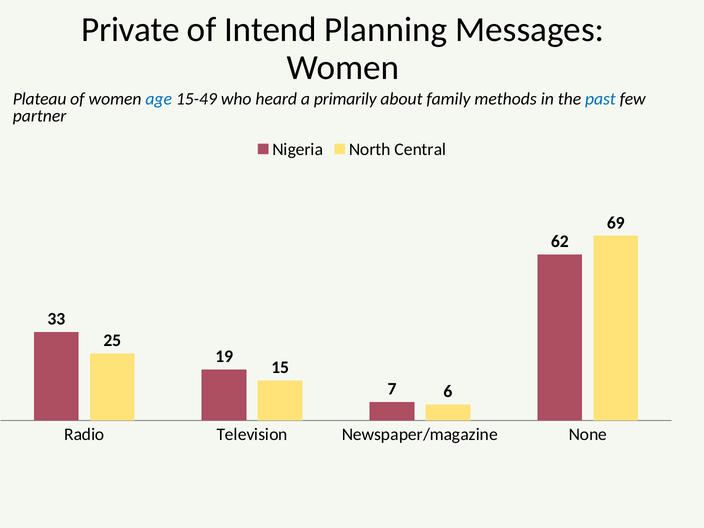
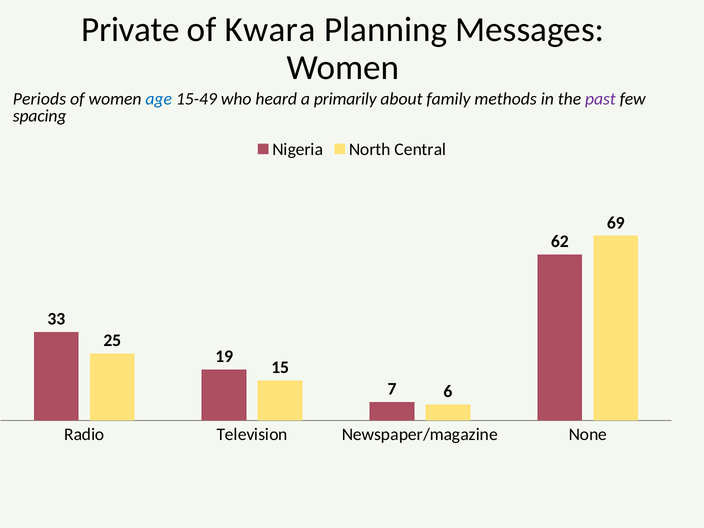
Intend: Intend -> Kwara
Plateau: Plateau -> Periods
past colour: blue -> purple
partner: partner -> spacing
